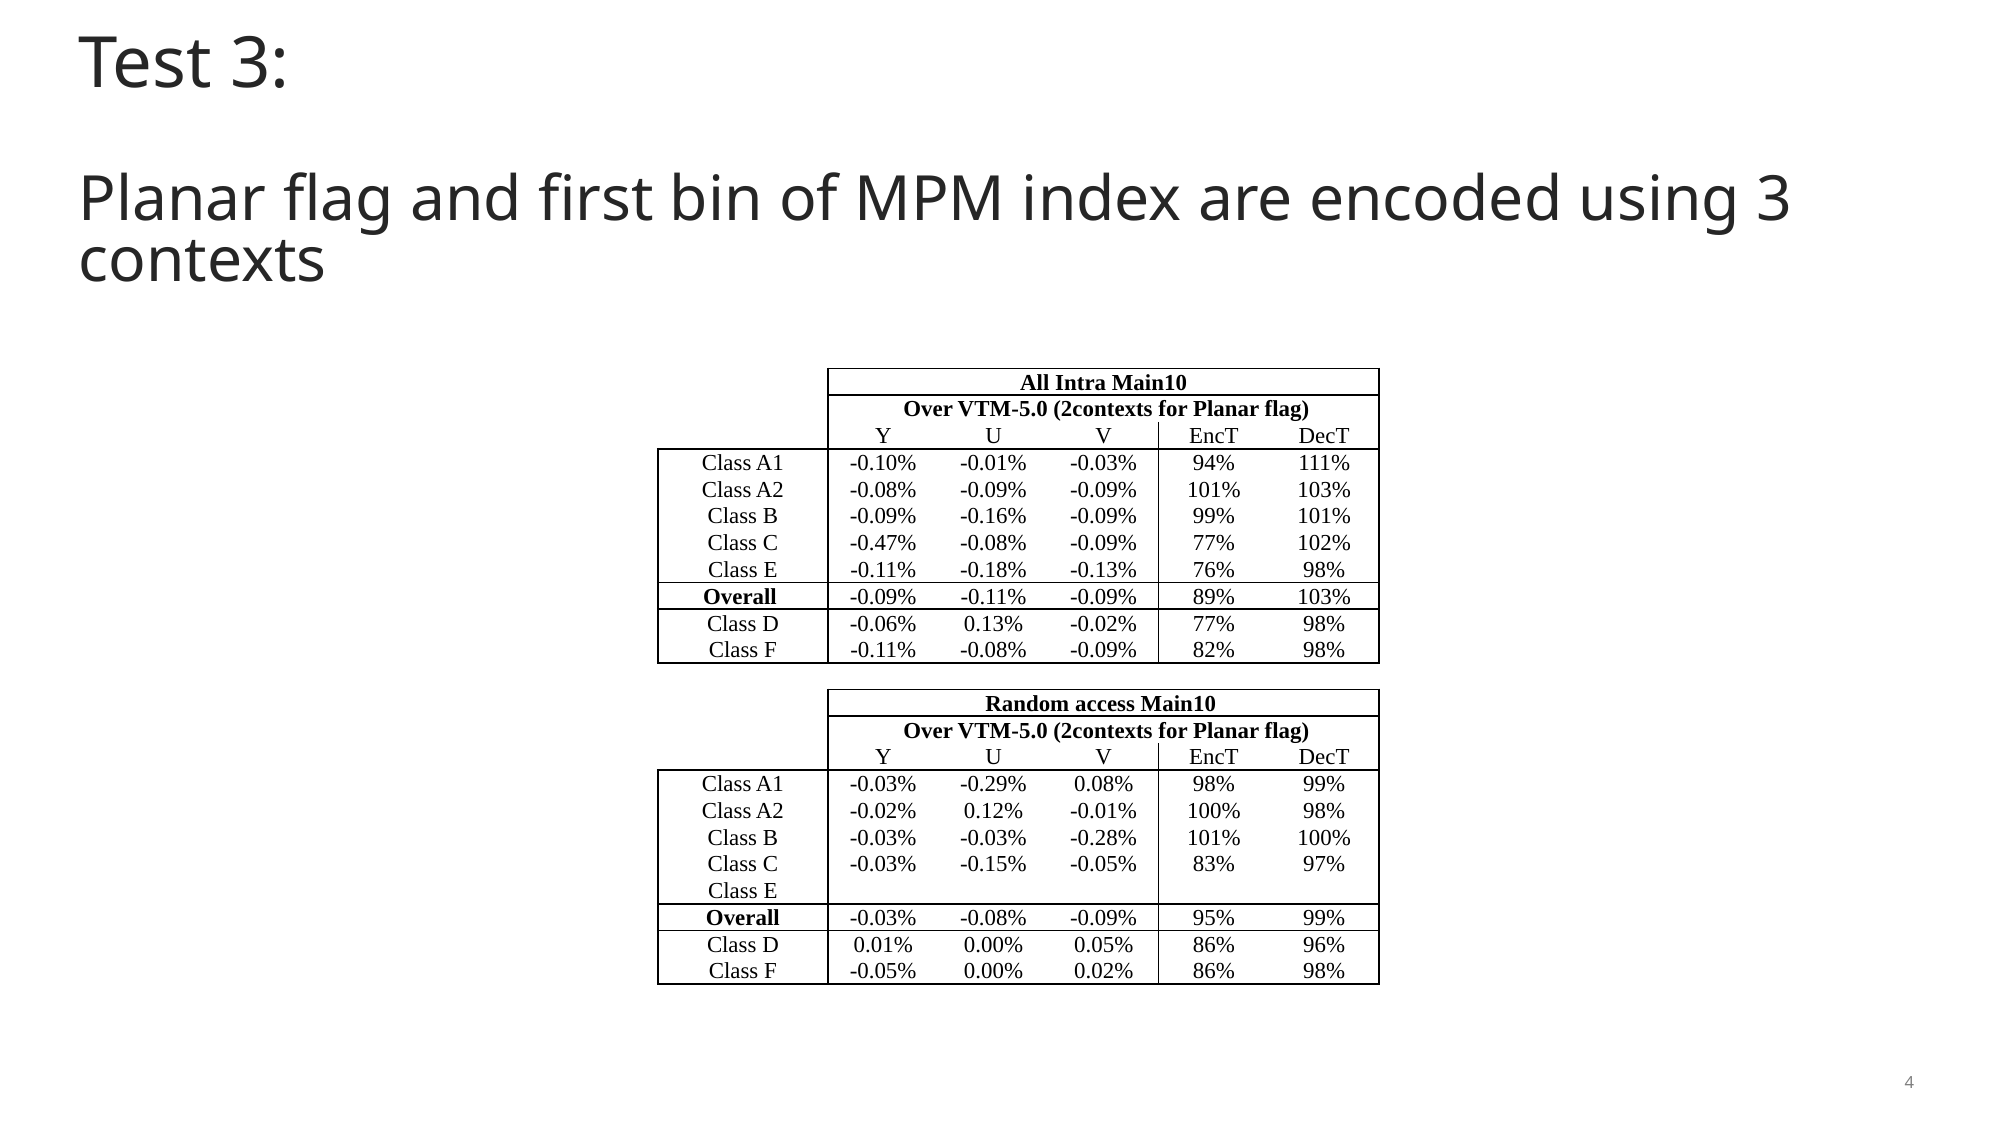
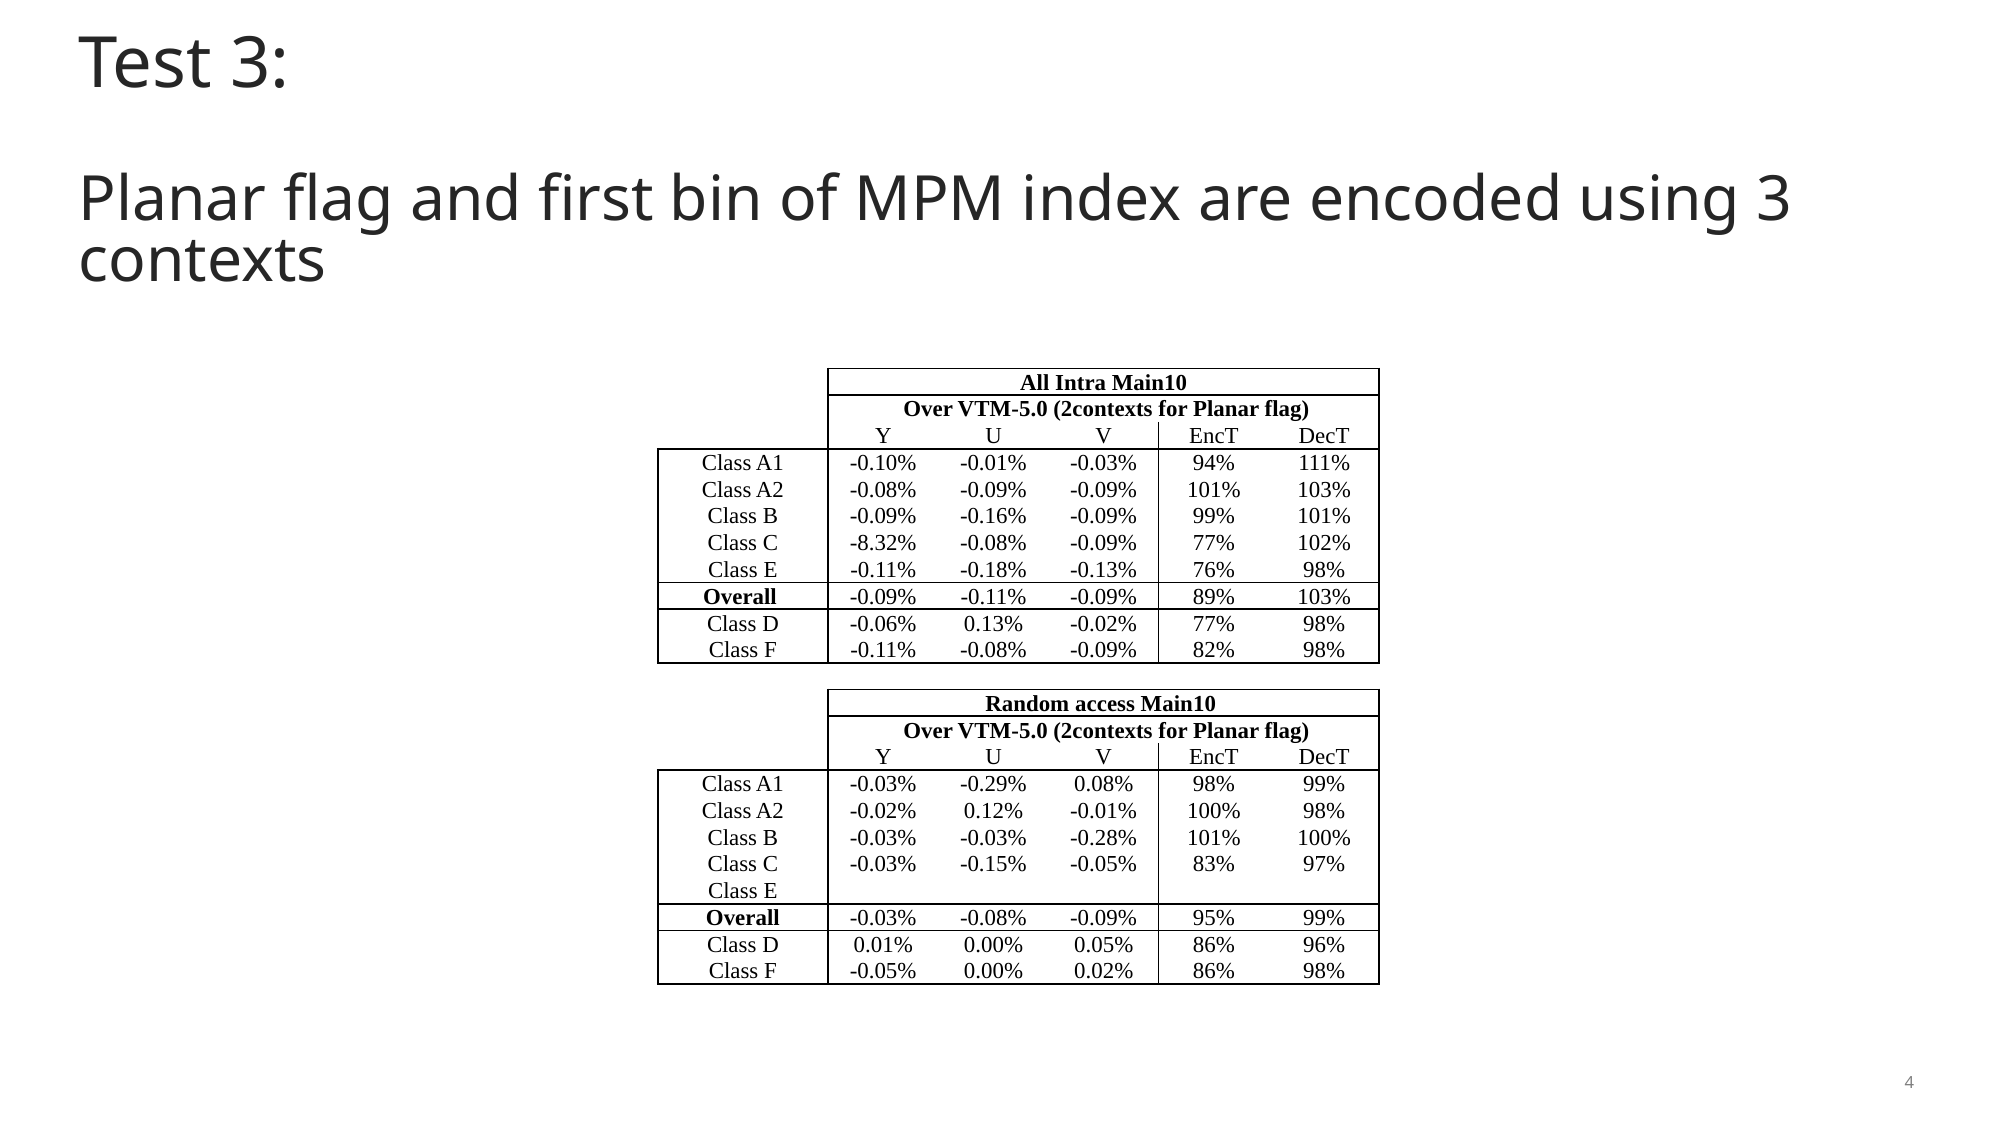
-0.47%: -0.47% -> -8.32%
